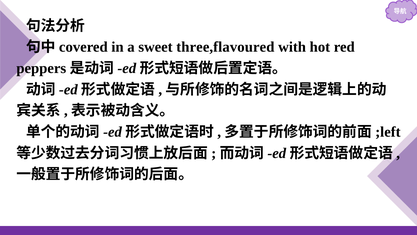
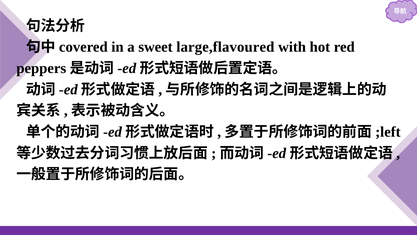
three,flavoured: three,flavoured -> large,flavoured
